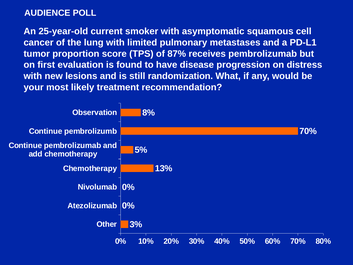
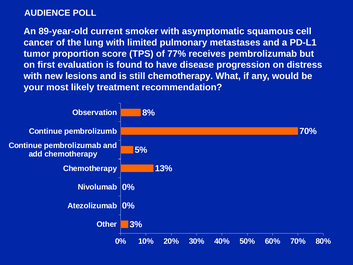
25-year-old: 25-year-old -> 89-year-old
87%: 87% -> 77%
still randomization: randomization -> chemotherapy
